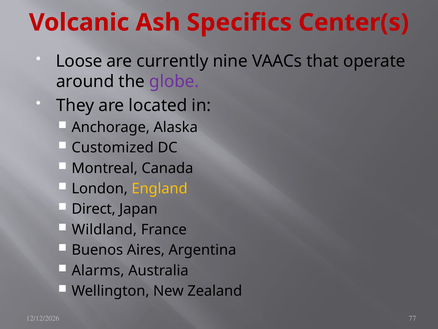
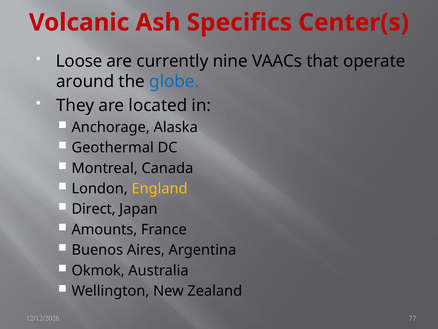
globe colour: purple -> blue
Customized: Customized -> Geothermal
Wildland: Wildland -> Amounts
Alarms: Alarms -> Okmok
